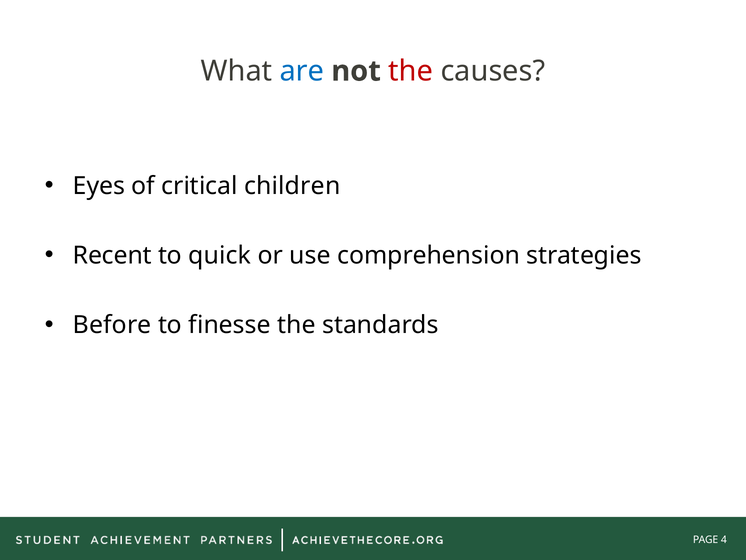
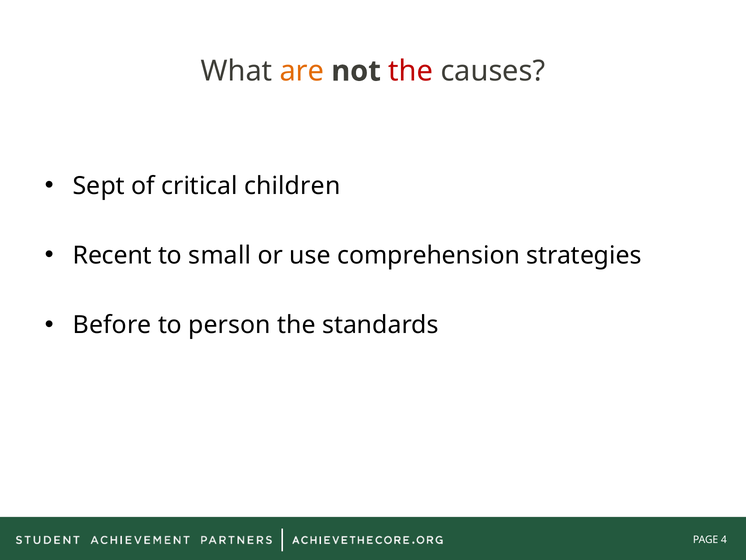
are colour: blue -> orange
Eyes: Eyes -> Sept
quick: quick -> small
finesse: finesse -> person
